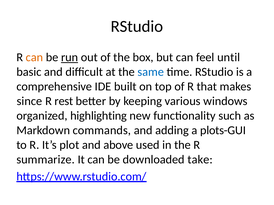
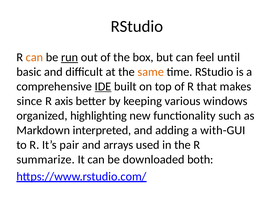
same colour: blue -> orange
IDE underline: none -> present
rest: rest -> axis
commands: commands -> interpreted
plots-GUI: plots-GUI -> with-GUI
plot: plot -> pair
above: above -> arrays
take: take -> both
